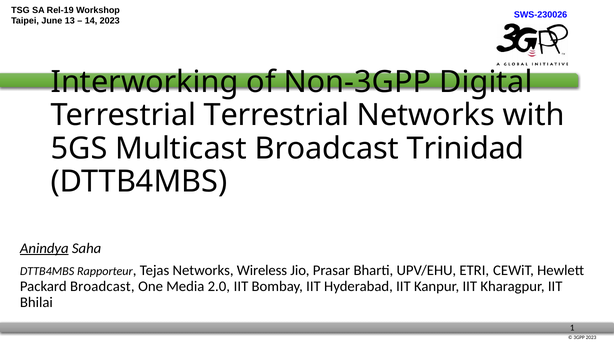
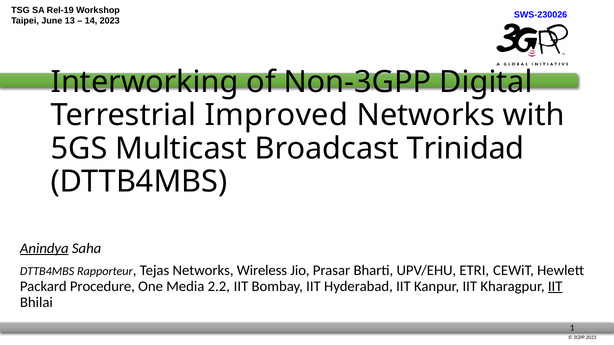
Terrestrial Terrestrial: Terrestrial -> Improved
Packard Broadcast: Broadcast -> Procedure
2.0: 2.0 -> 2.2
IIT at (555, 287) underline: none -> present
